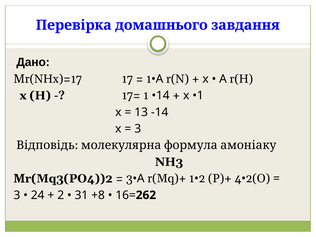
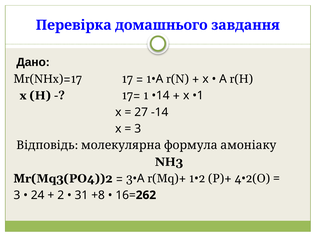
13: 13 -> 27
